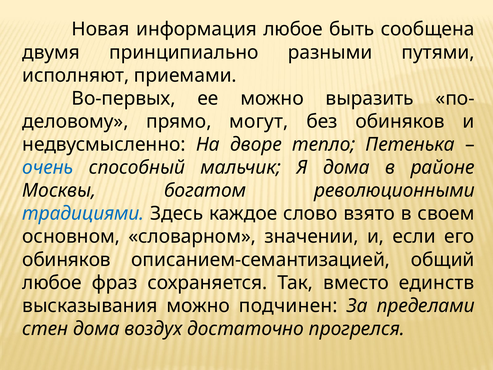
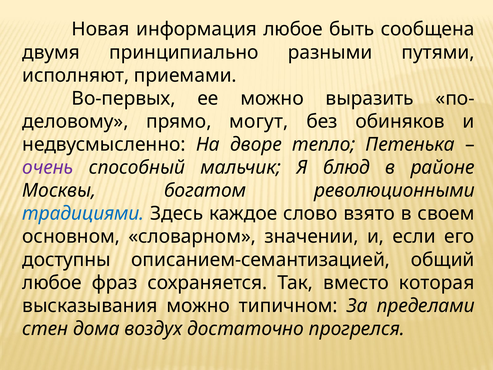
очень colour: blue -> purple
Я дома: дома -> блюд
обиняков at (66, 260): обиняков -> доступны
единств: единств -> которая
подчинен: подчинен -> типичном
